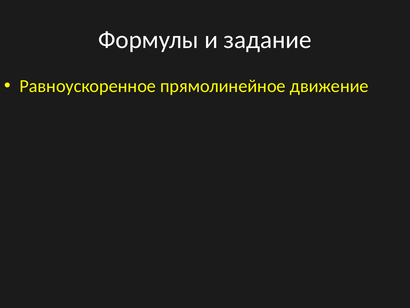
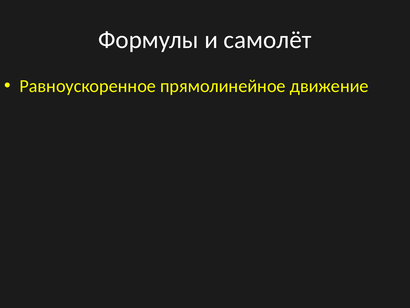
задание: задание -> самолёт
